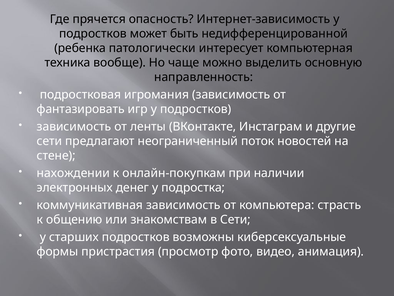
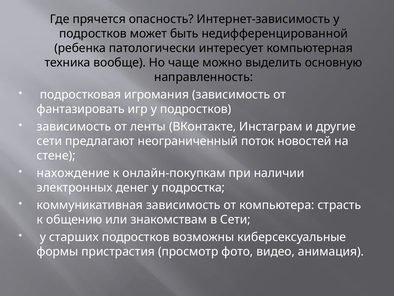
нахождении: нахождении -> нахождение
